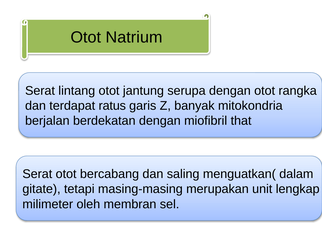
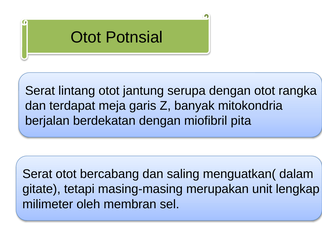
Natrium: Natrium -> Potnsial
ratus: ratus -> meja
that: that -> pita
